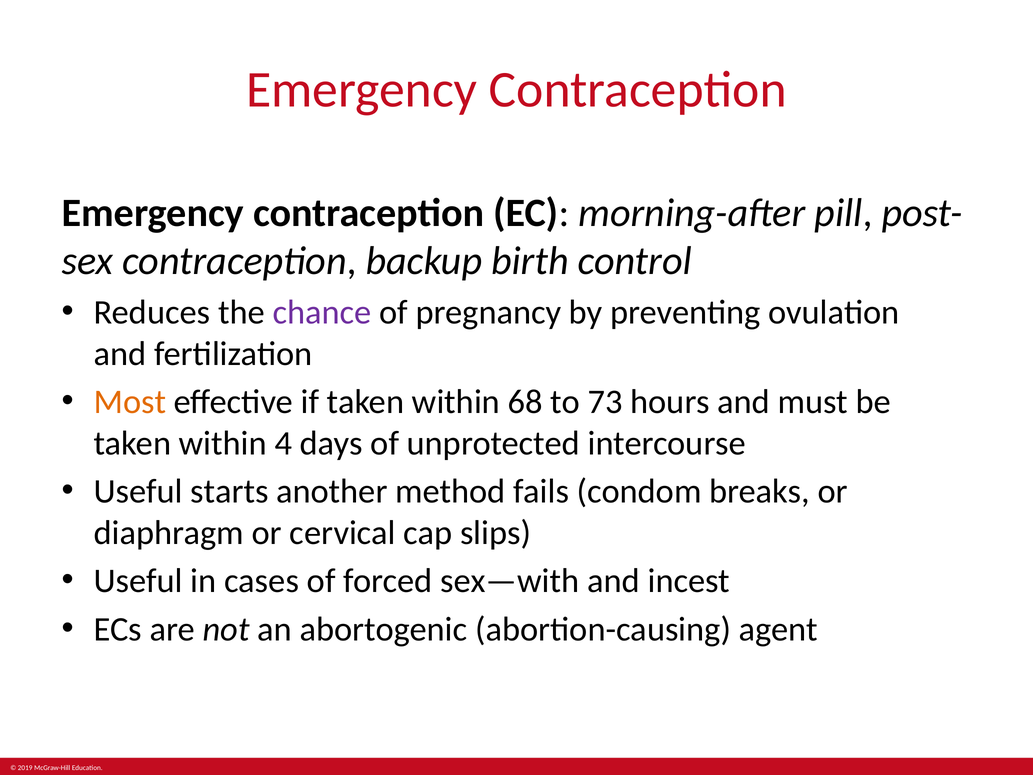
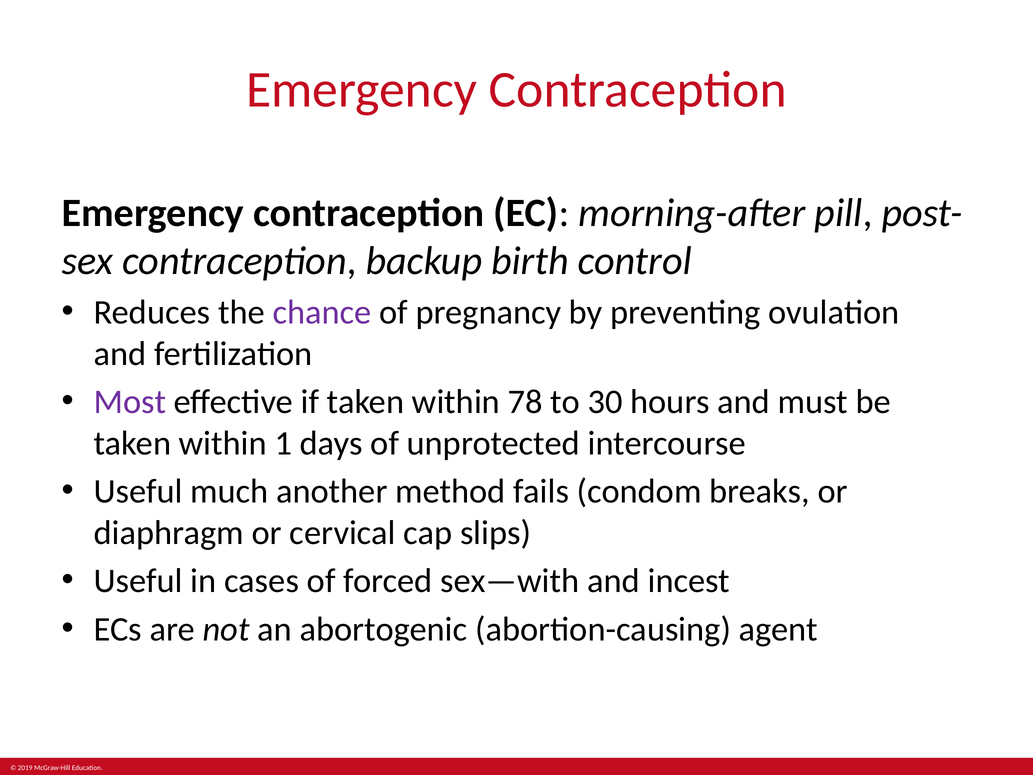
Most colour: orange -> purple
68: 68 -> 78
73: 73 -> 30
4: 4 -> 1
starts: starts -> much
